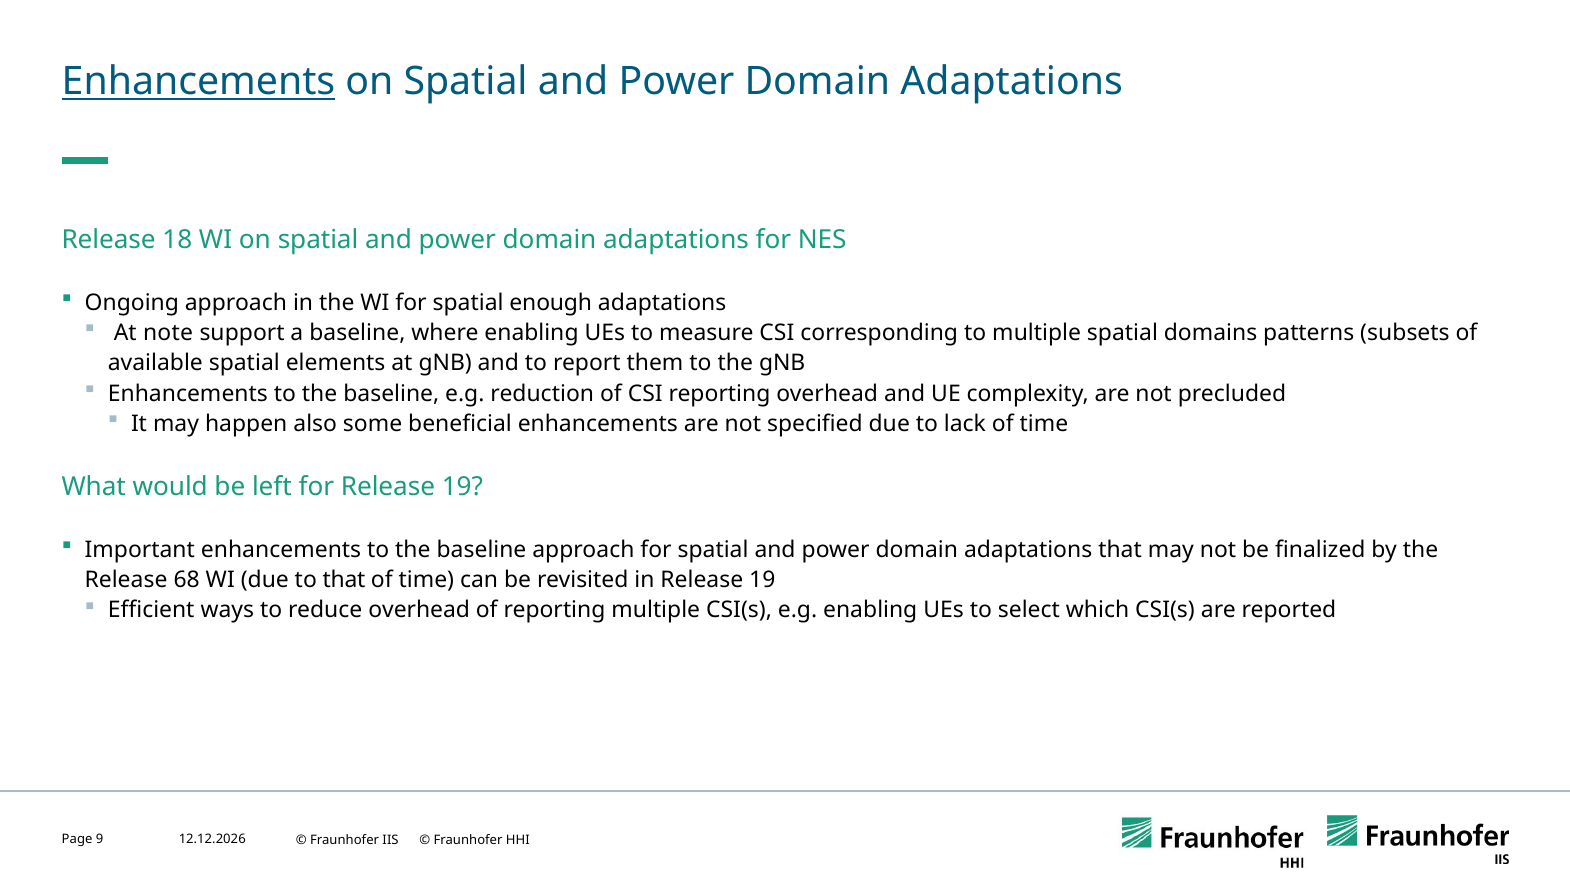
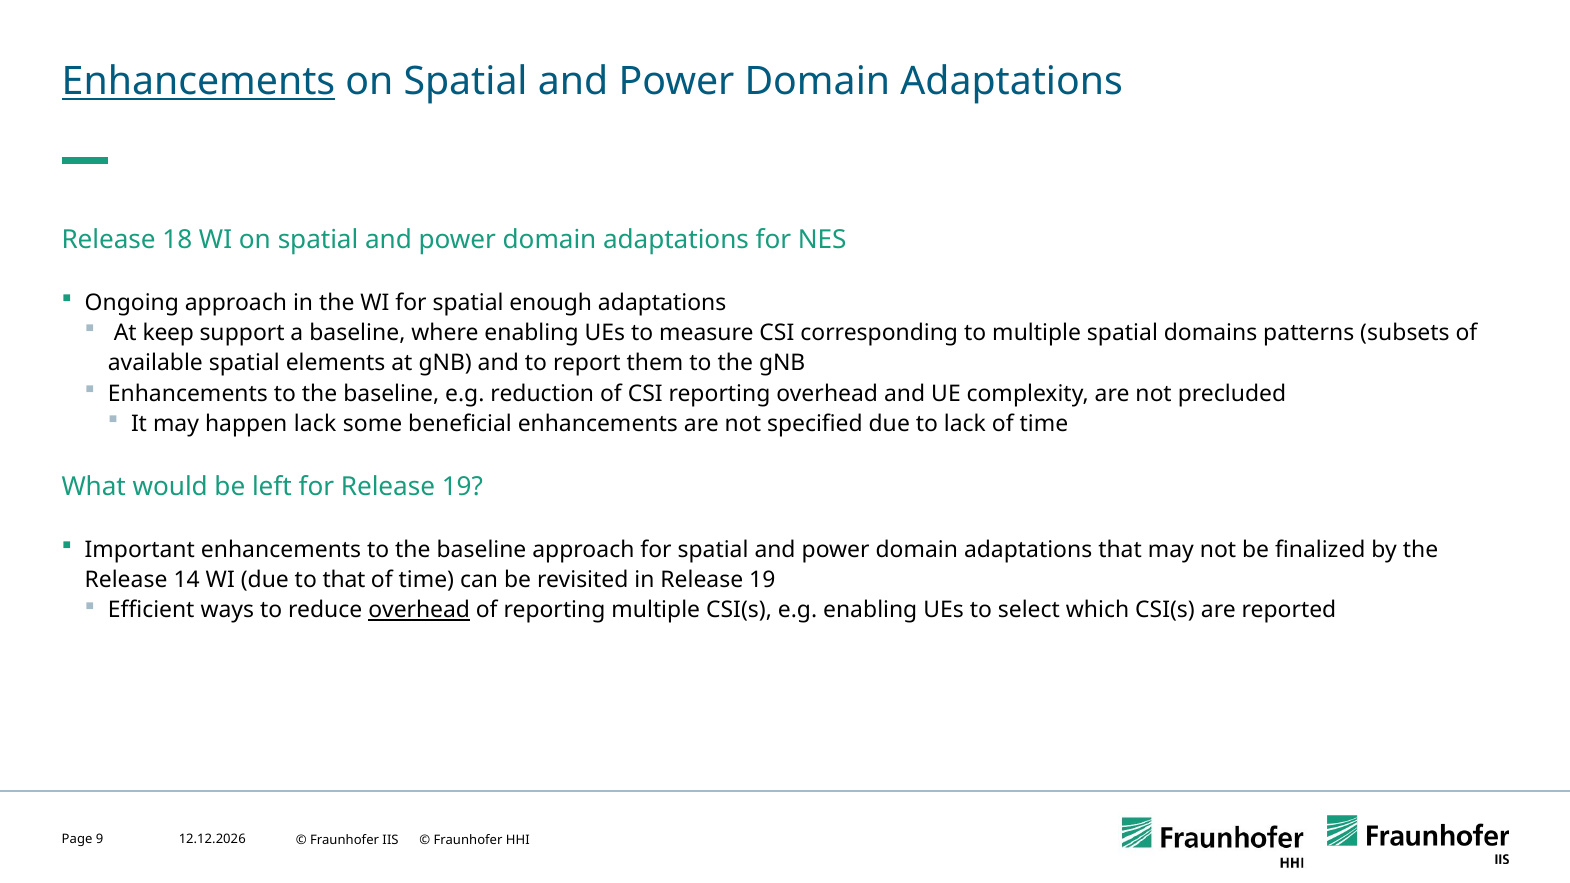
note: note -> keep
happen also: also -> lack
68: 68 -> 14
overhead at (419, 610) underline: none -> present
